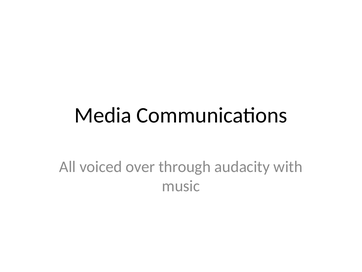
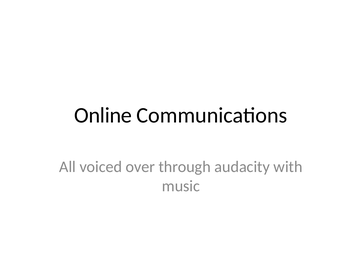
Media: Media -> Online
